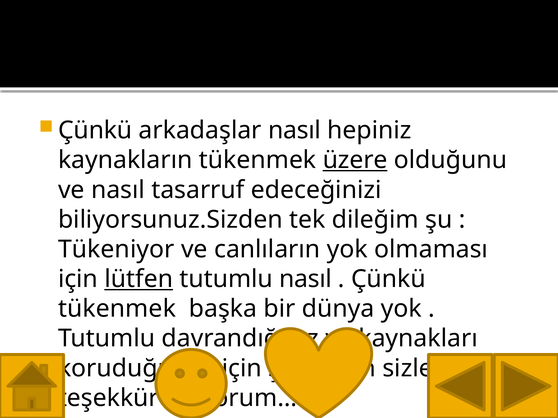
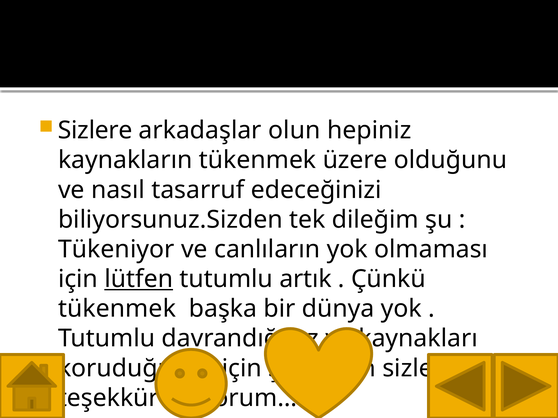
Çünkü at (95, 131): Çünkü -> Sizlere
arkadaşlar nasıl: nasıl -> olun
üzere underline: present -> none
tutumlu nasıl: nasıl -> artık
